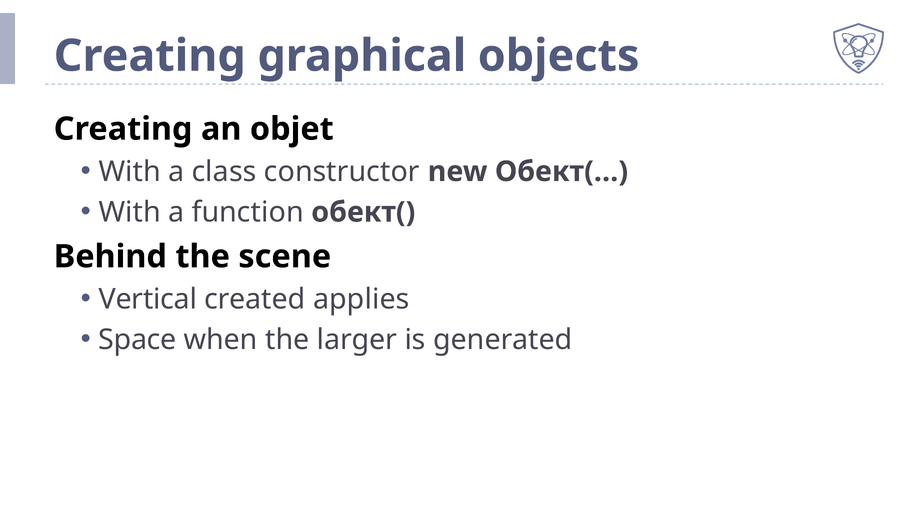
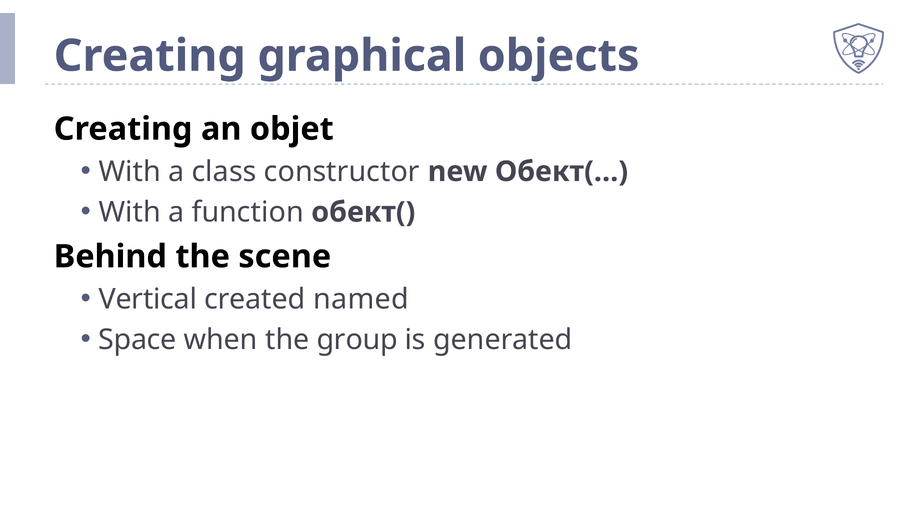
applies: applies -> named
larger: larger -> group
